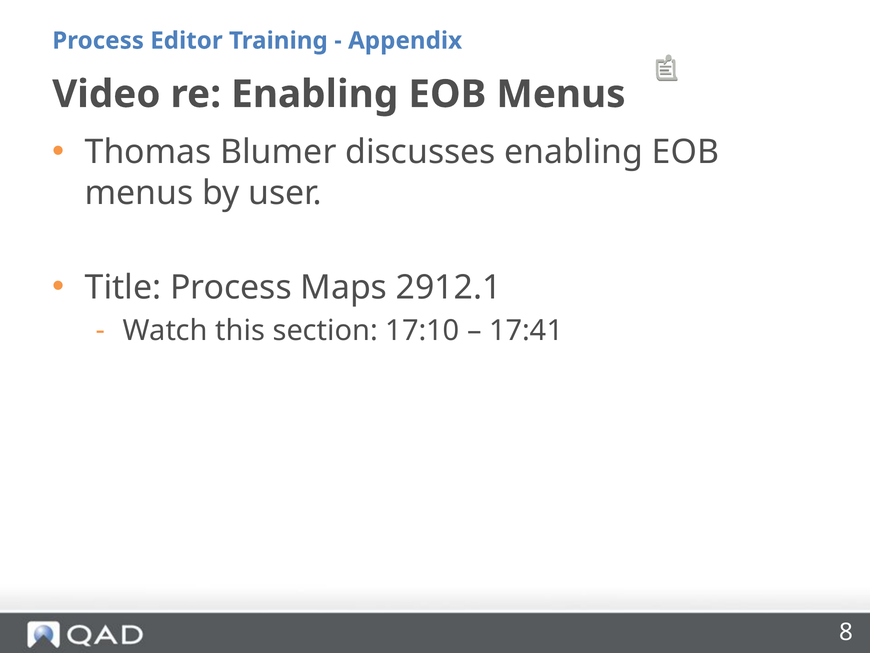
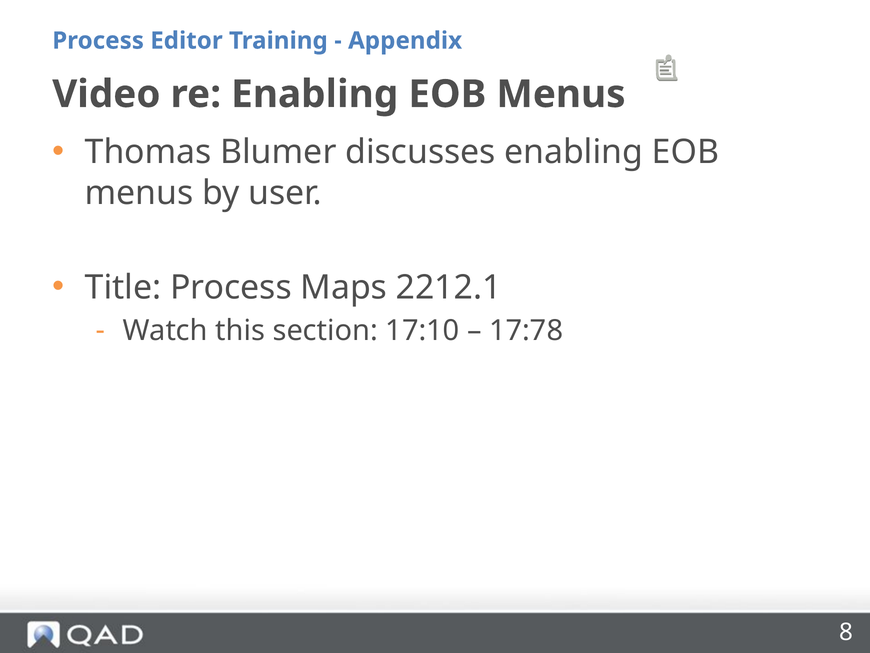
2912.1: 2912.1 -> 2212.1
17:41: 17:41 -> 17:78
